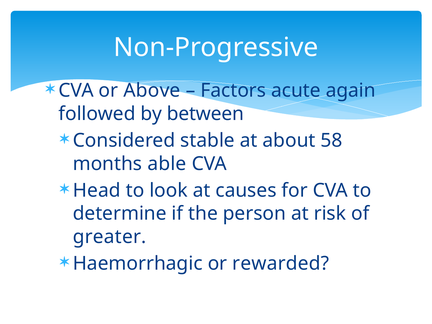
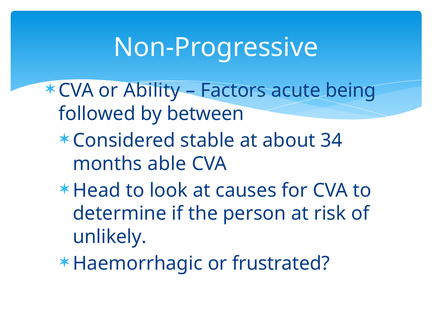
Above: Above -> Ability
again: again -> being
58: 58 -> 34
greater: greater -> unlikely
rewarded: rewarded -> frustrated
